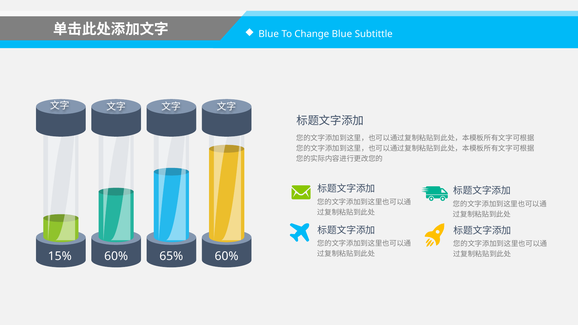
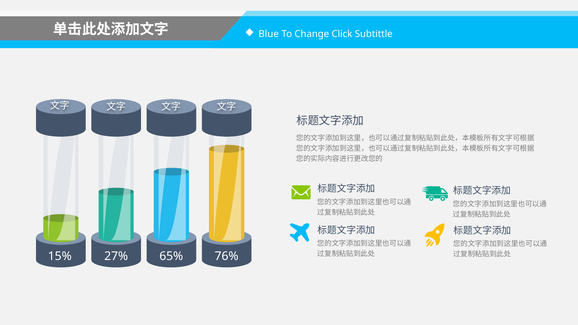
Change Blue: Blue -> Click
15% 60%: 60% -> 27%
65% 60%: 60% -> 76%
